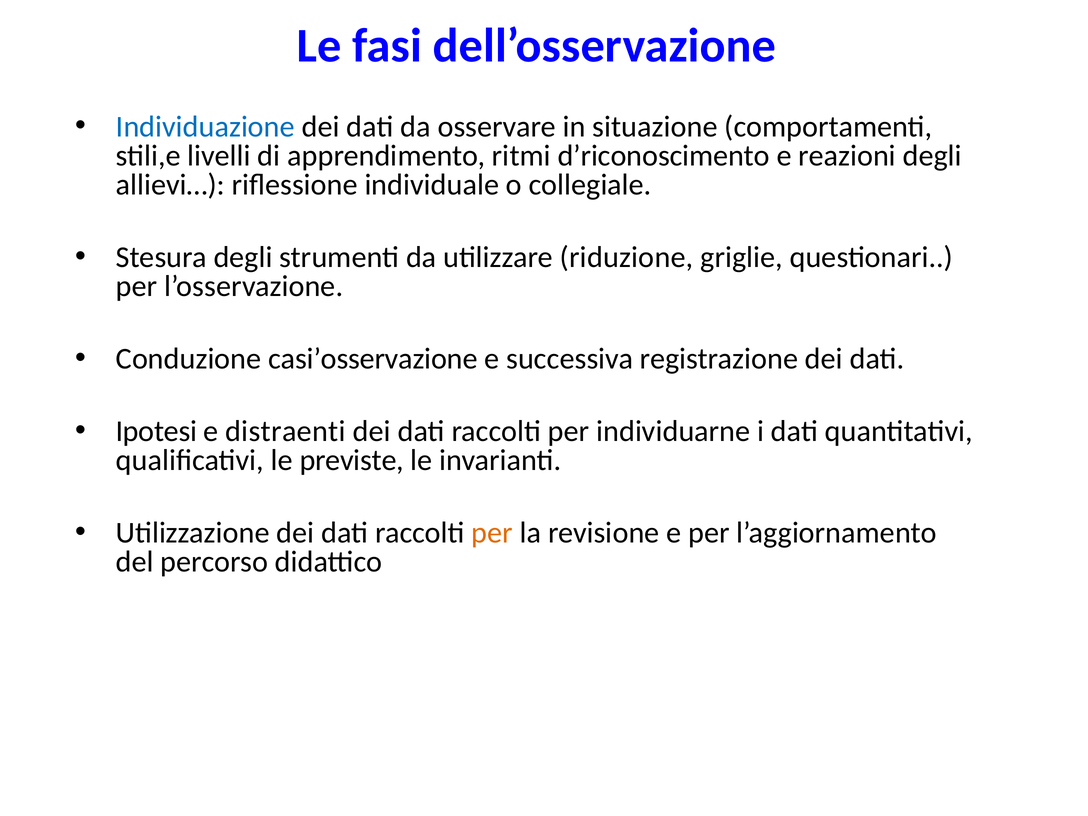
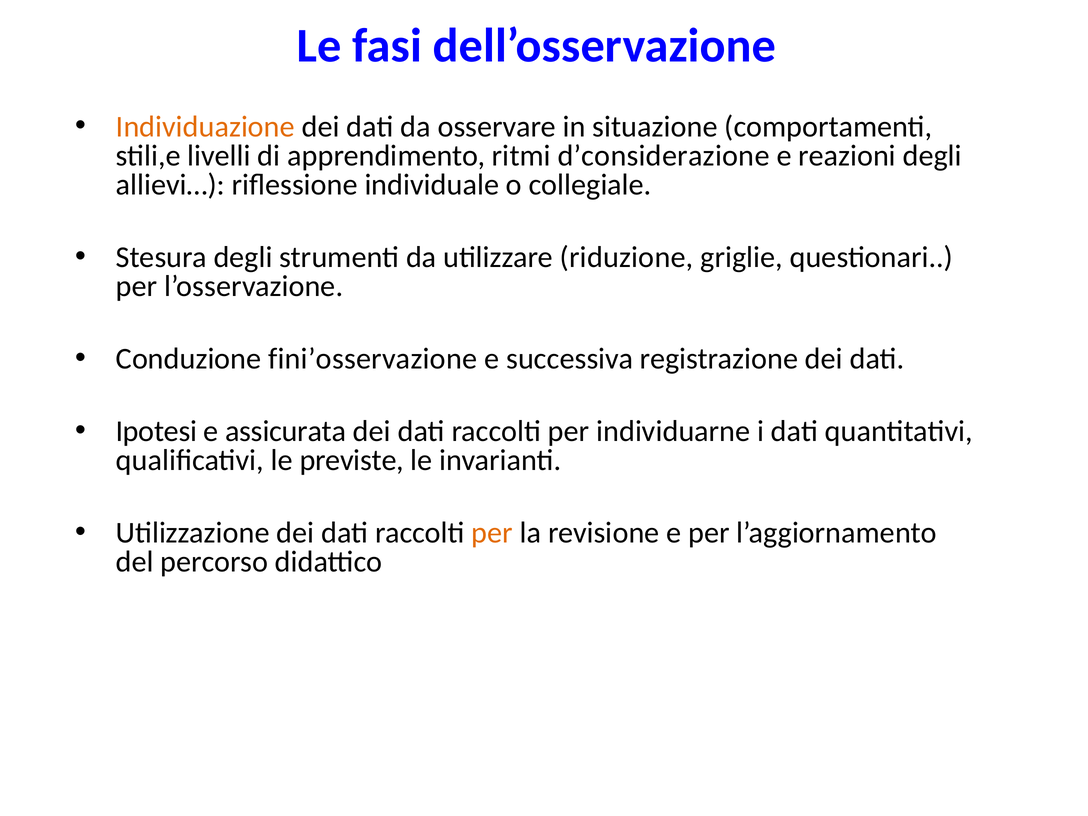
Individuazione colour: blue -> orange
d’riconoscimento: d’riconoscimento -> d’considerazione
casi’osservazione: casi’osservazione -> fini’osservazione
distraenti: distraenti -> assicurata
